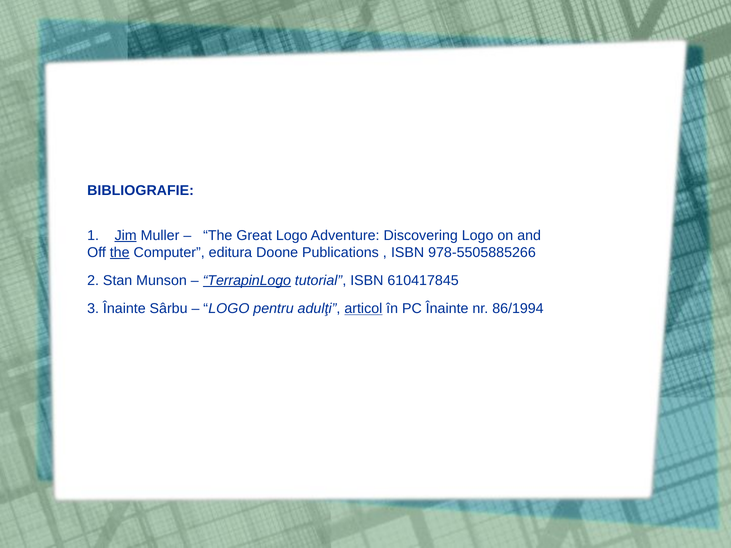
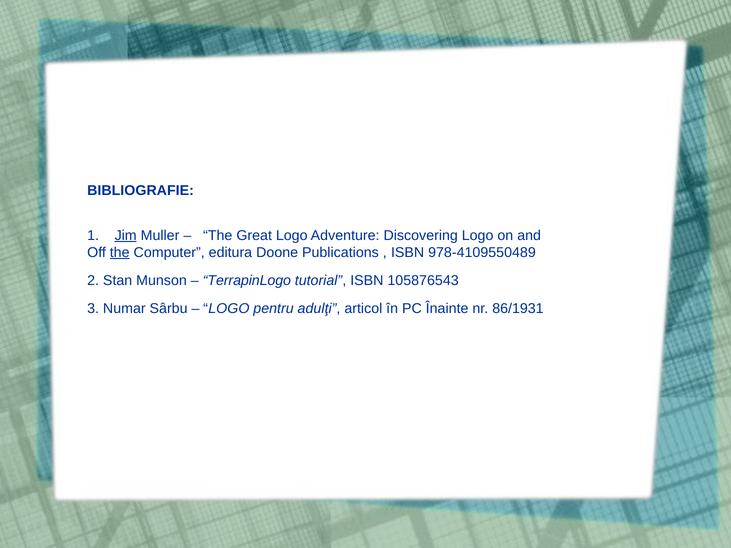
978-5505885266: 978-5505885266 -> 978-4109550489
TerrapinLogo underline: present -> none
610417845: 610417845 -> 105876543
3 Înainte: Înainte -> Numar
articol underline: present -> none
86/1994: 86/1994 -> 86/1931
